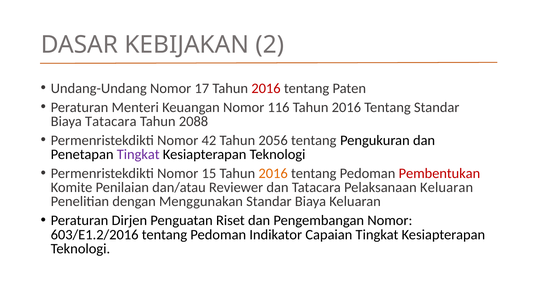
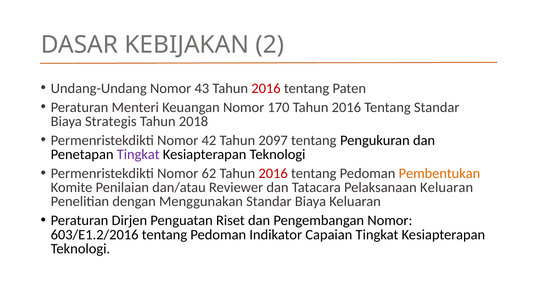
17: 17 -> 43
116: 116 -> 170
Biaya Tatacara: Tatacara -> Strategis
2088: 2088 -> 2018
2056: 2056 -> 2097
15: 15 -> 62
2016 at (273, 174) colour: orange -> red
Pembentukan colour: red -> orange
